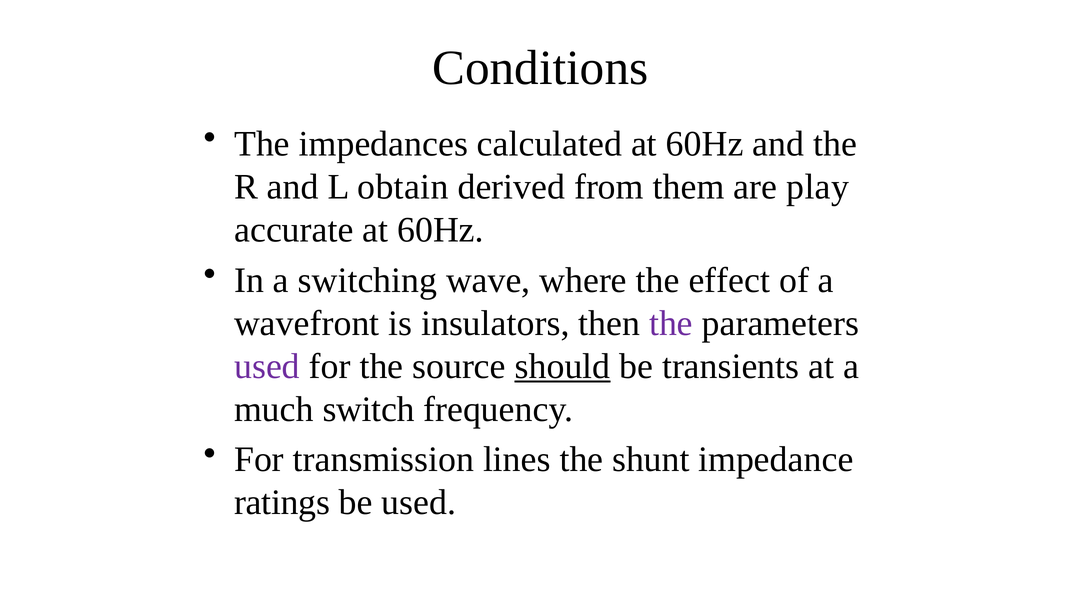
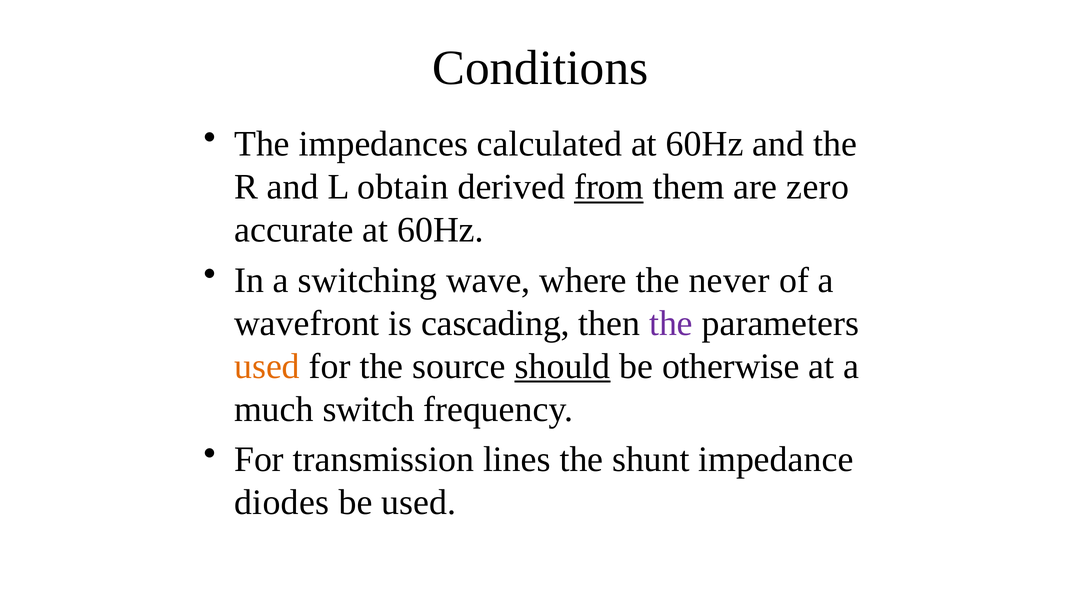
from underline: none -> present
play: play -> zero
effect: effect -> never
insulators: insulators -> cascading
used at (267, 366) colour: purple -> orange
transients: transients -> otherwise
ratings: ratings -> diodes
